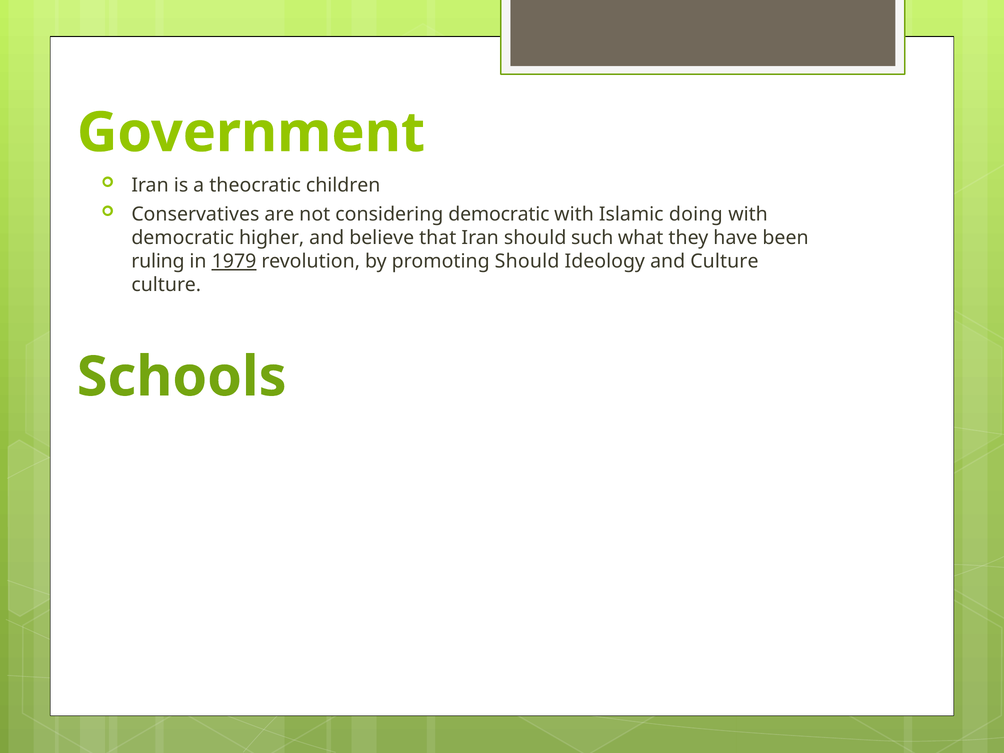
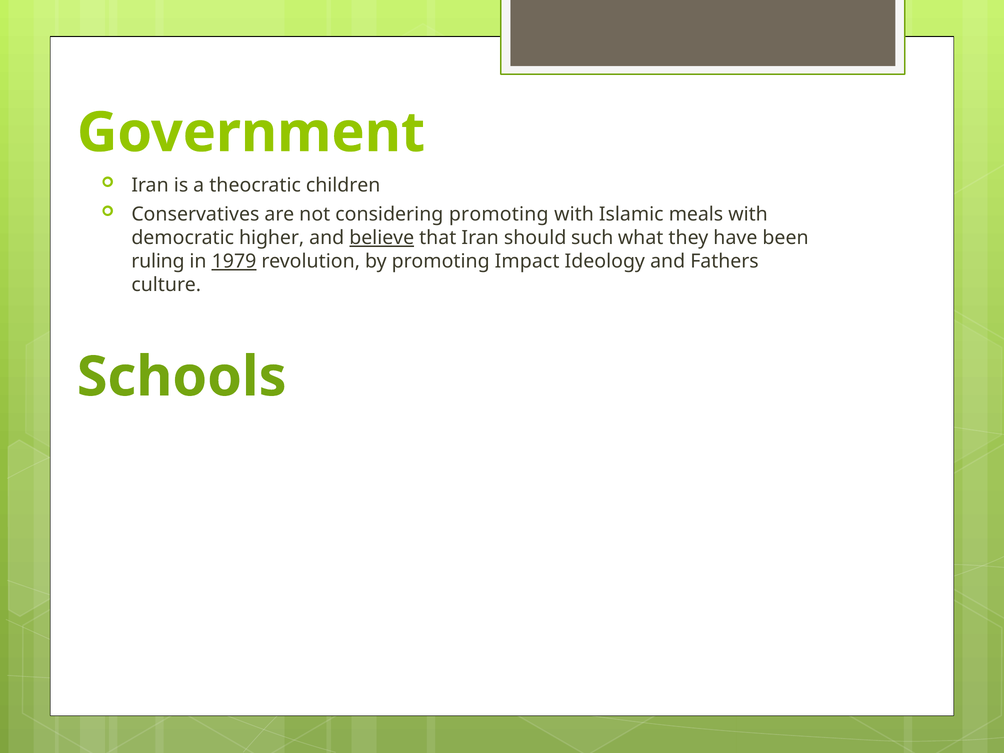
considering democratic: democratic -> promoting
doing: doing -> meals
believe underline: none -> present
promoting Should: Should -> Impact
and Culture: Culture -> Fathers
